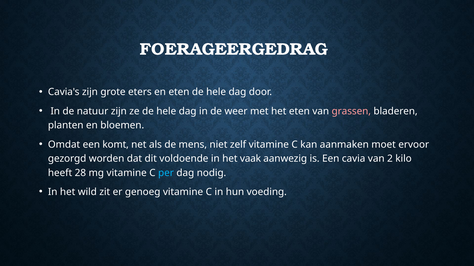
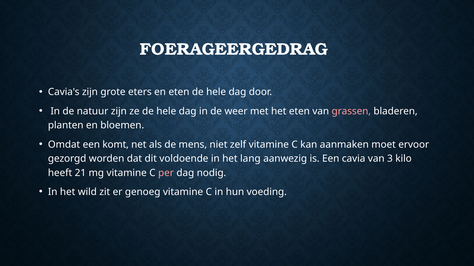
vaak: vaak -> lang
2: 2 -> 3
28: 28 -> 21
per colour: light blue -> pink
